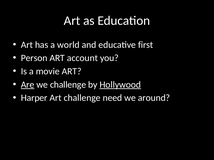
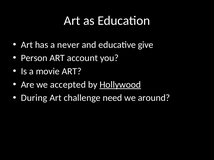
world: world -> never
first: first -> give
Are underline: present -> none
we challenge: challenge -> accepted
Harper: Harper -> During
